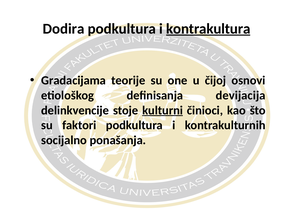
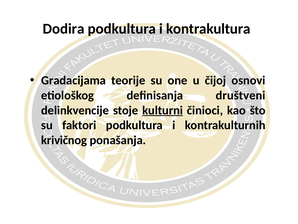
kontrakultura underline: present -> none
devijacija: devijacija -> društveni
socijalno: socijalno -> krivičnog
